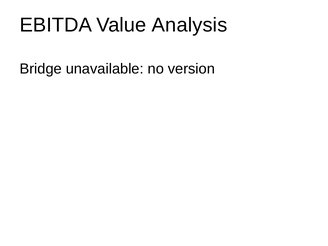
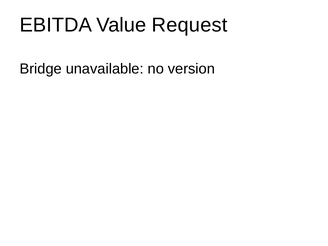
Analysis: Analysis -> Request
